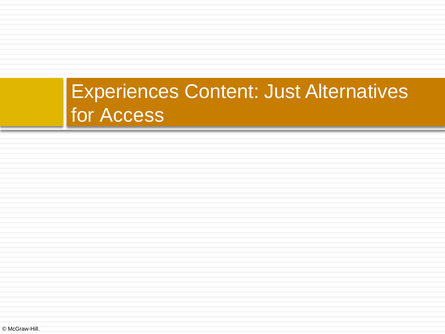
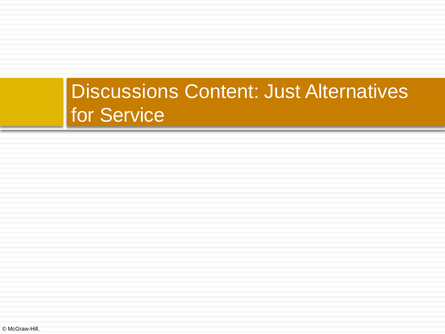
Experiences: Experiences -> Discussions
Access: Access -> Service
